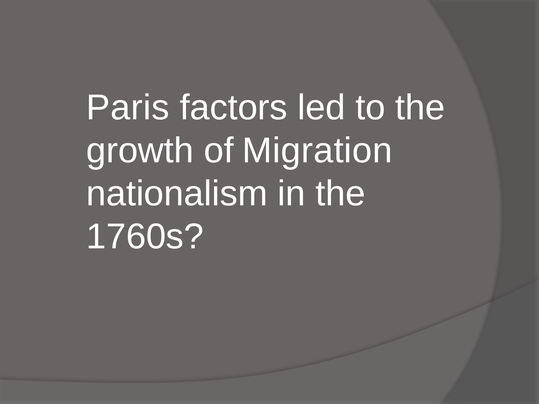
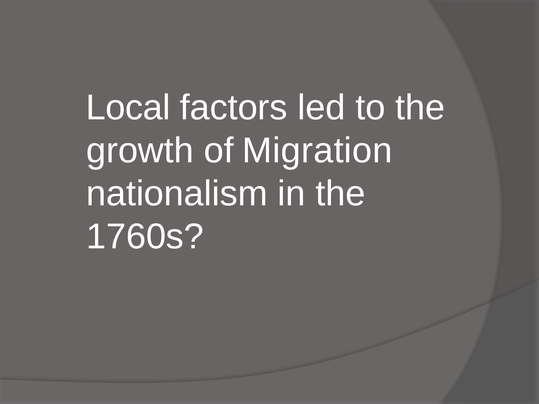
Paris: Paris -> Local
